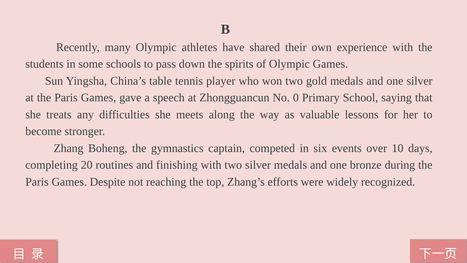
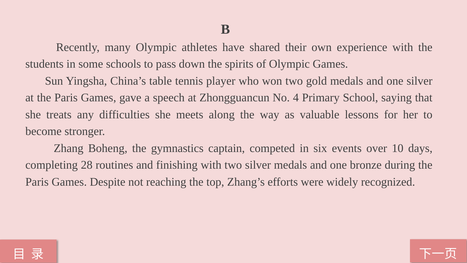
0: 0 -> 4
20: 20 -> 28
